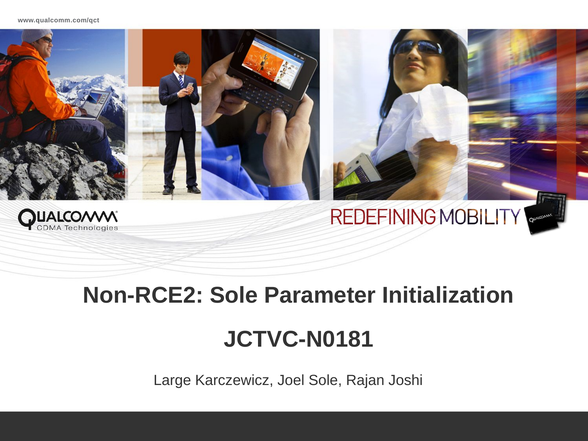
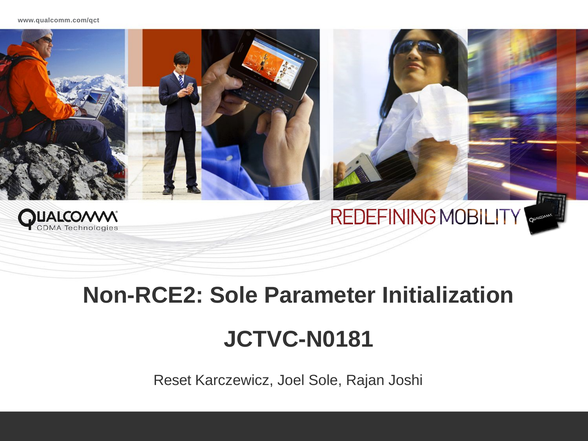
Large: Large -> Reset
